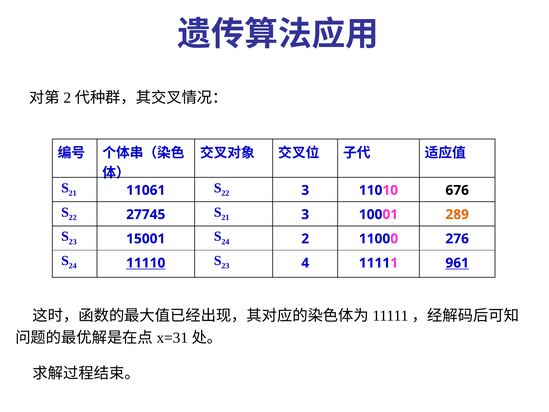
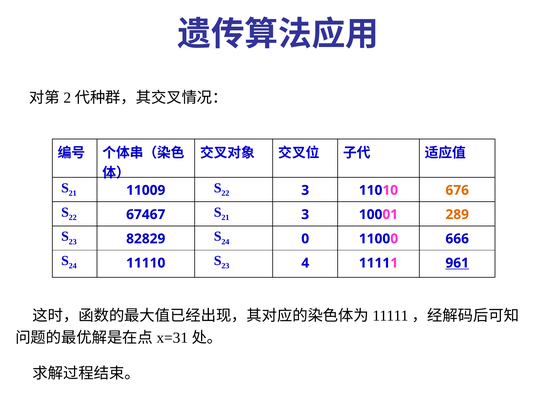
11061: 11061 -> 11009
676 colour: black -> orange
27745: 27745 -> 67467
15001: 15001 -> 82829
2: 2 -> 0
276: 276 -> 666
11110 underline: present -> none
